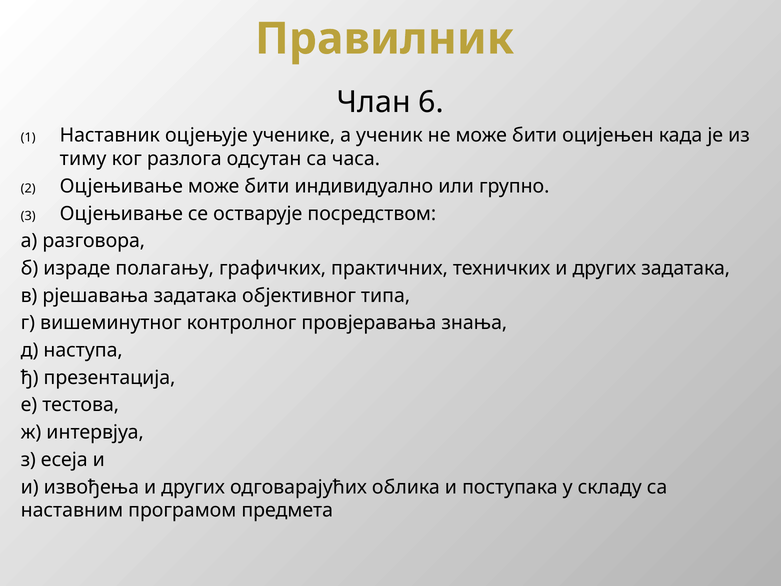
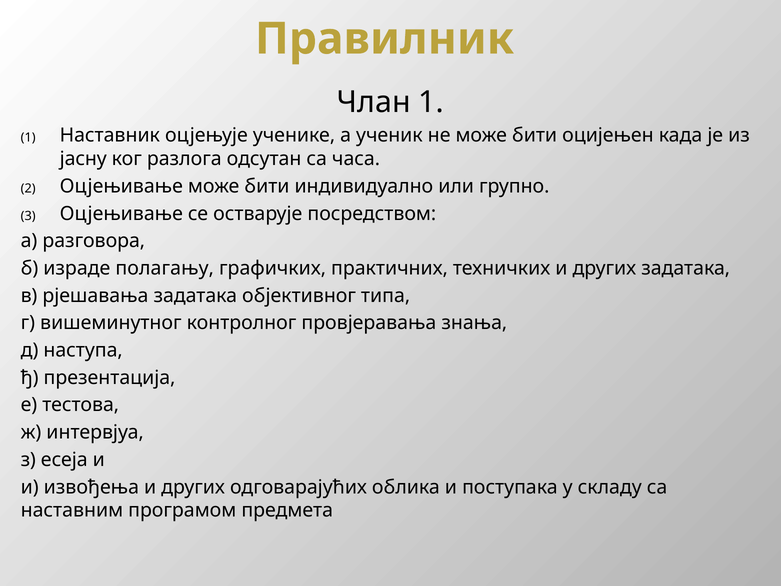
Члан 6: 6 -> 1
тиму: тиму -> јасну
